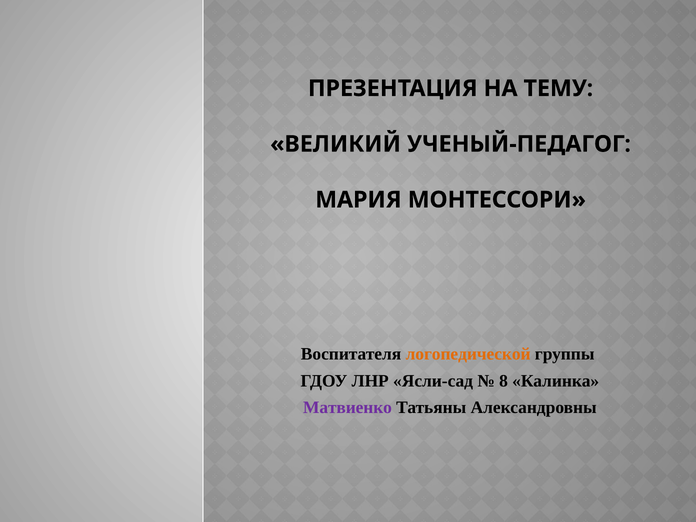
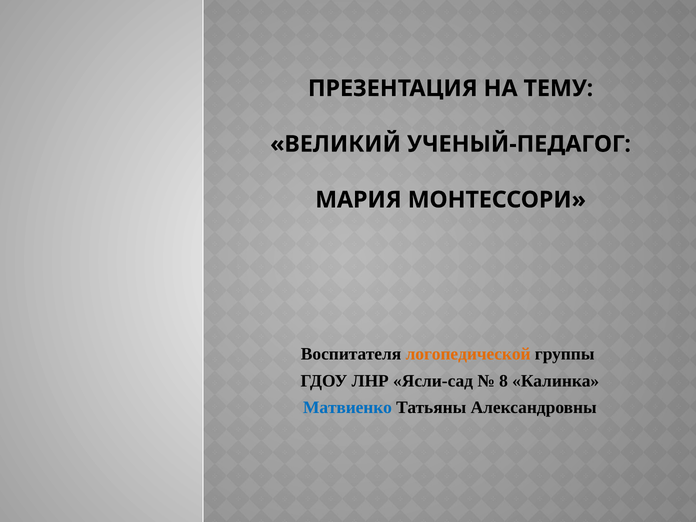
Матвиенко colour: purple -> blue
